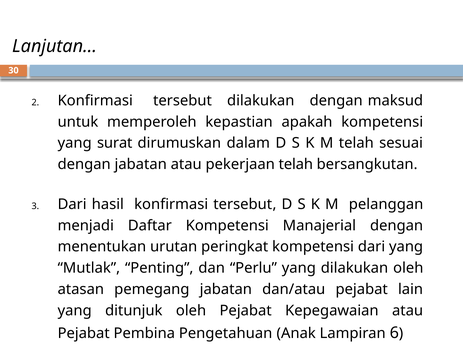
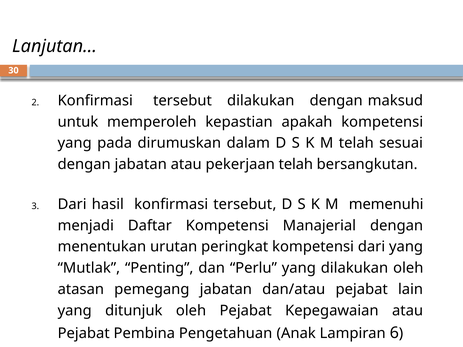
surat: surat -> pada
pelanggan: pelanggan -> memenuhi
